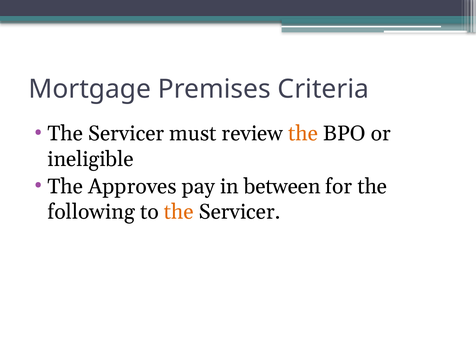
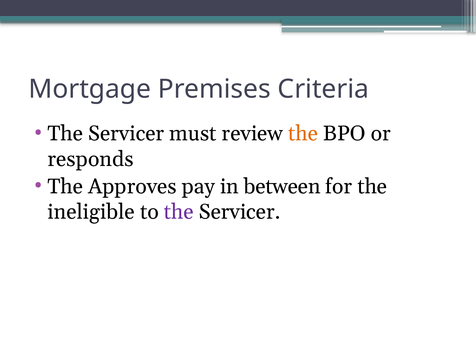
ineligible: ineligible -> responds
following: following -> ineligible
the at (179, 212) colour: orange -> purple
